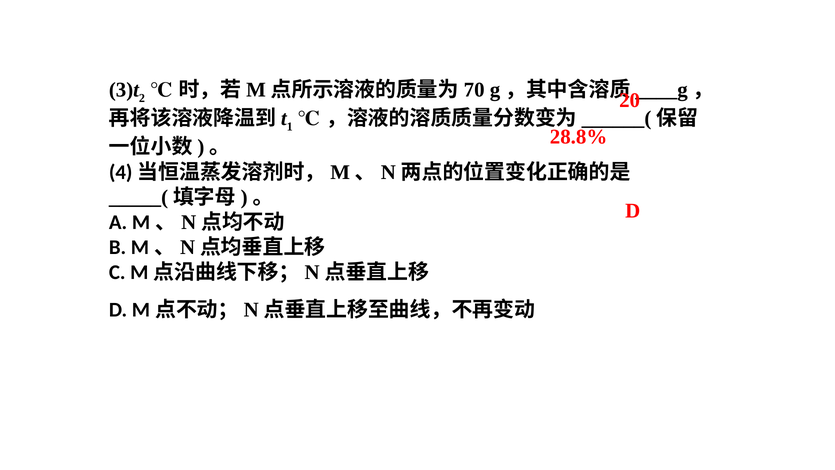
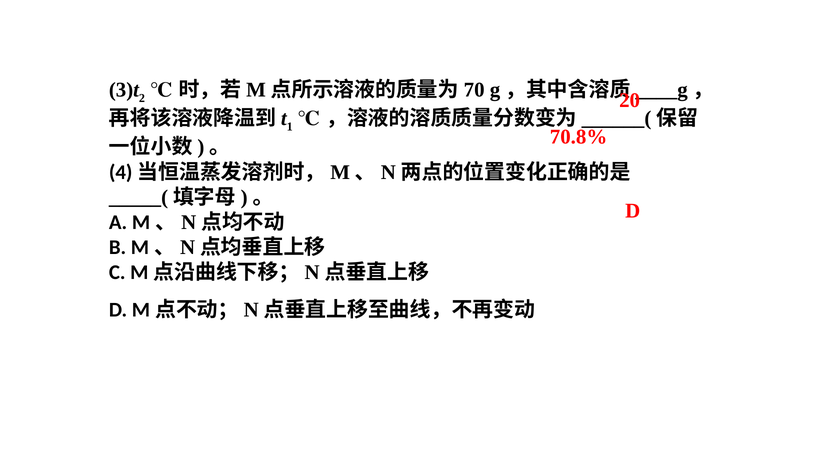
28.8%: 28.8% -> 70.8%
